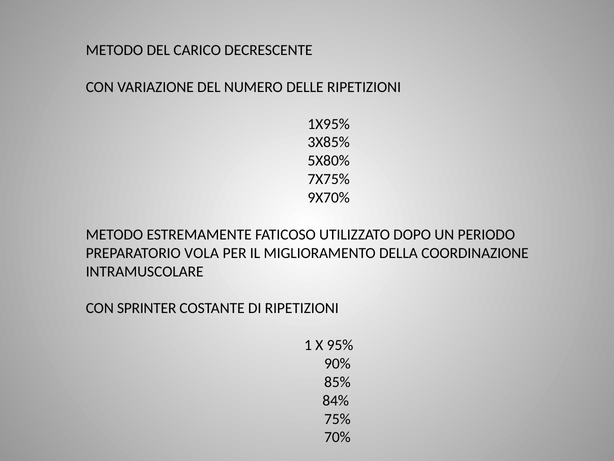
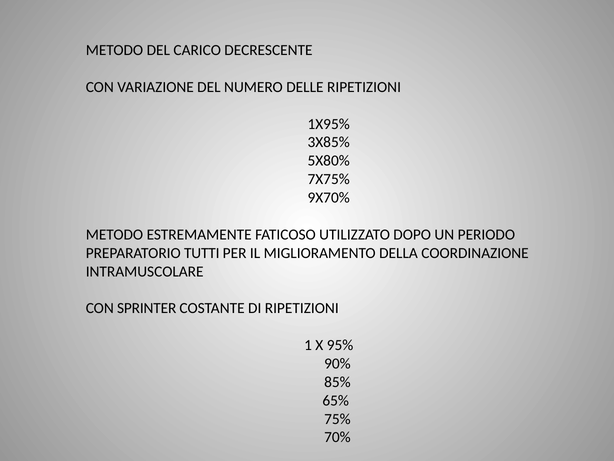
VOLA: VOLA -> TUTTI
84%: 84% -> 65%
